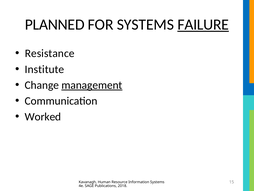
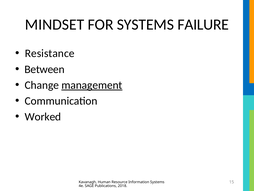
PLANNED: PLANNED -> MINDSET
FAILURE underline: present -> none
Institute: Institute -> Between
